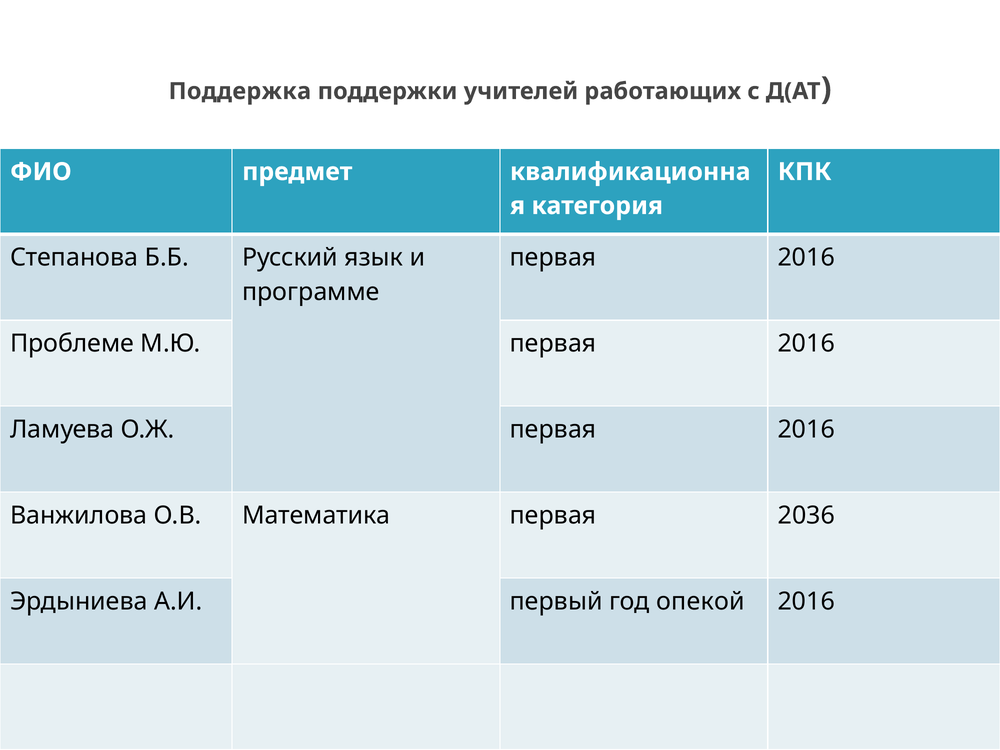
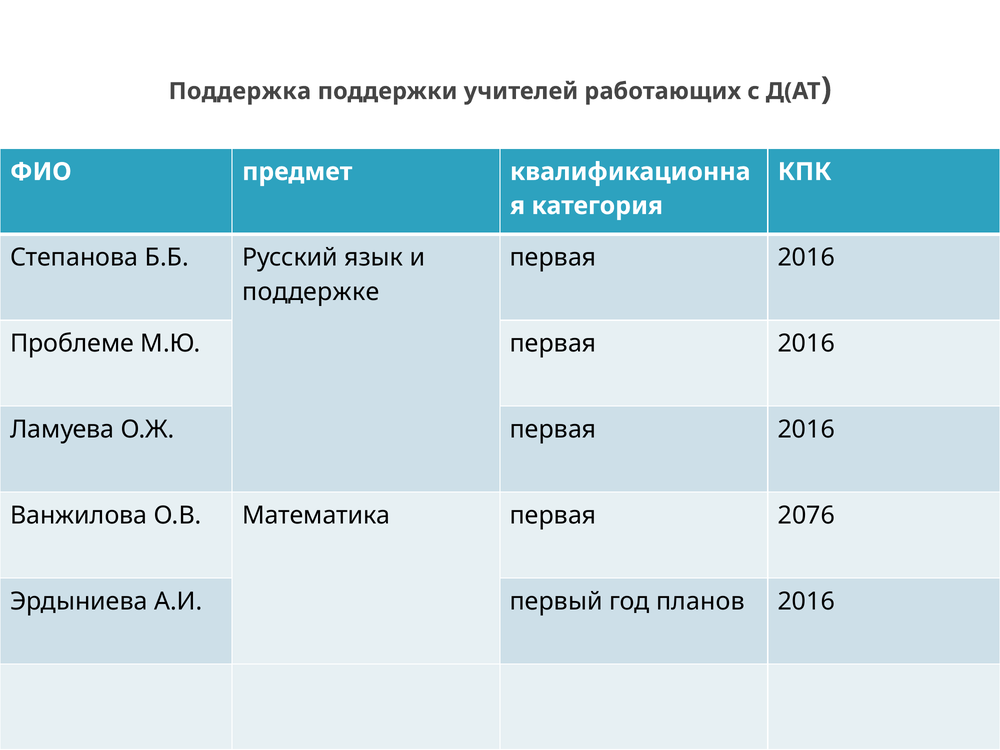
программе: программе -> поддержке
2036: 2036 -> 2076
опекой: опекой -> планов
